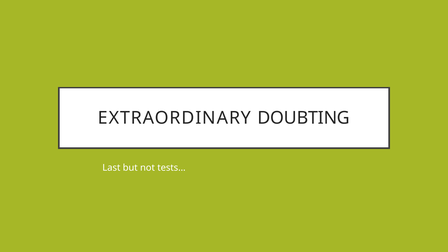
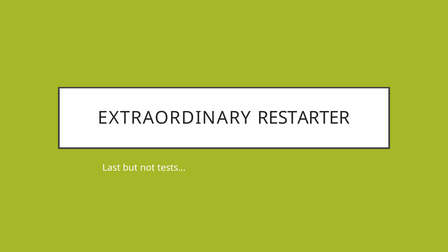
DOUBTING: DOUBTING -> RESTARTER
